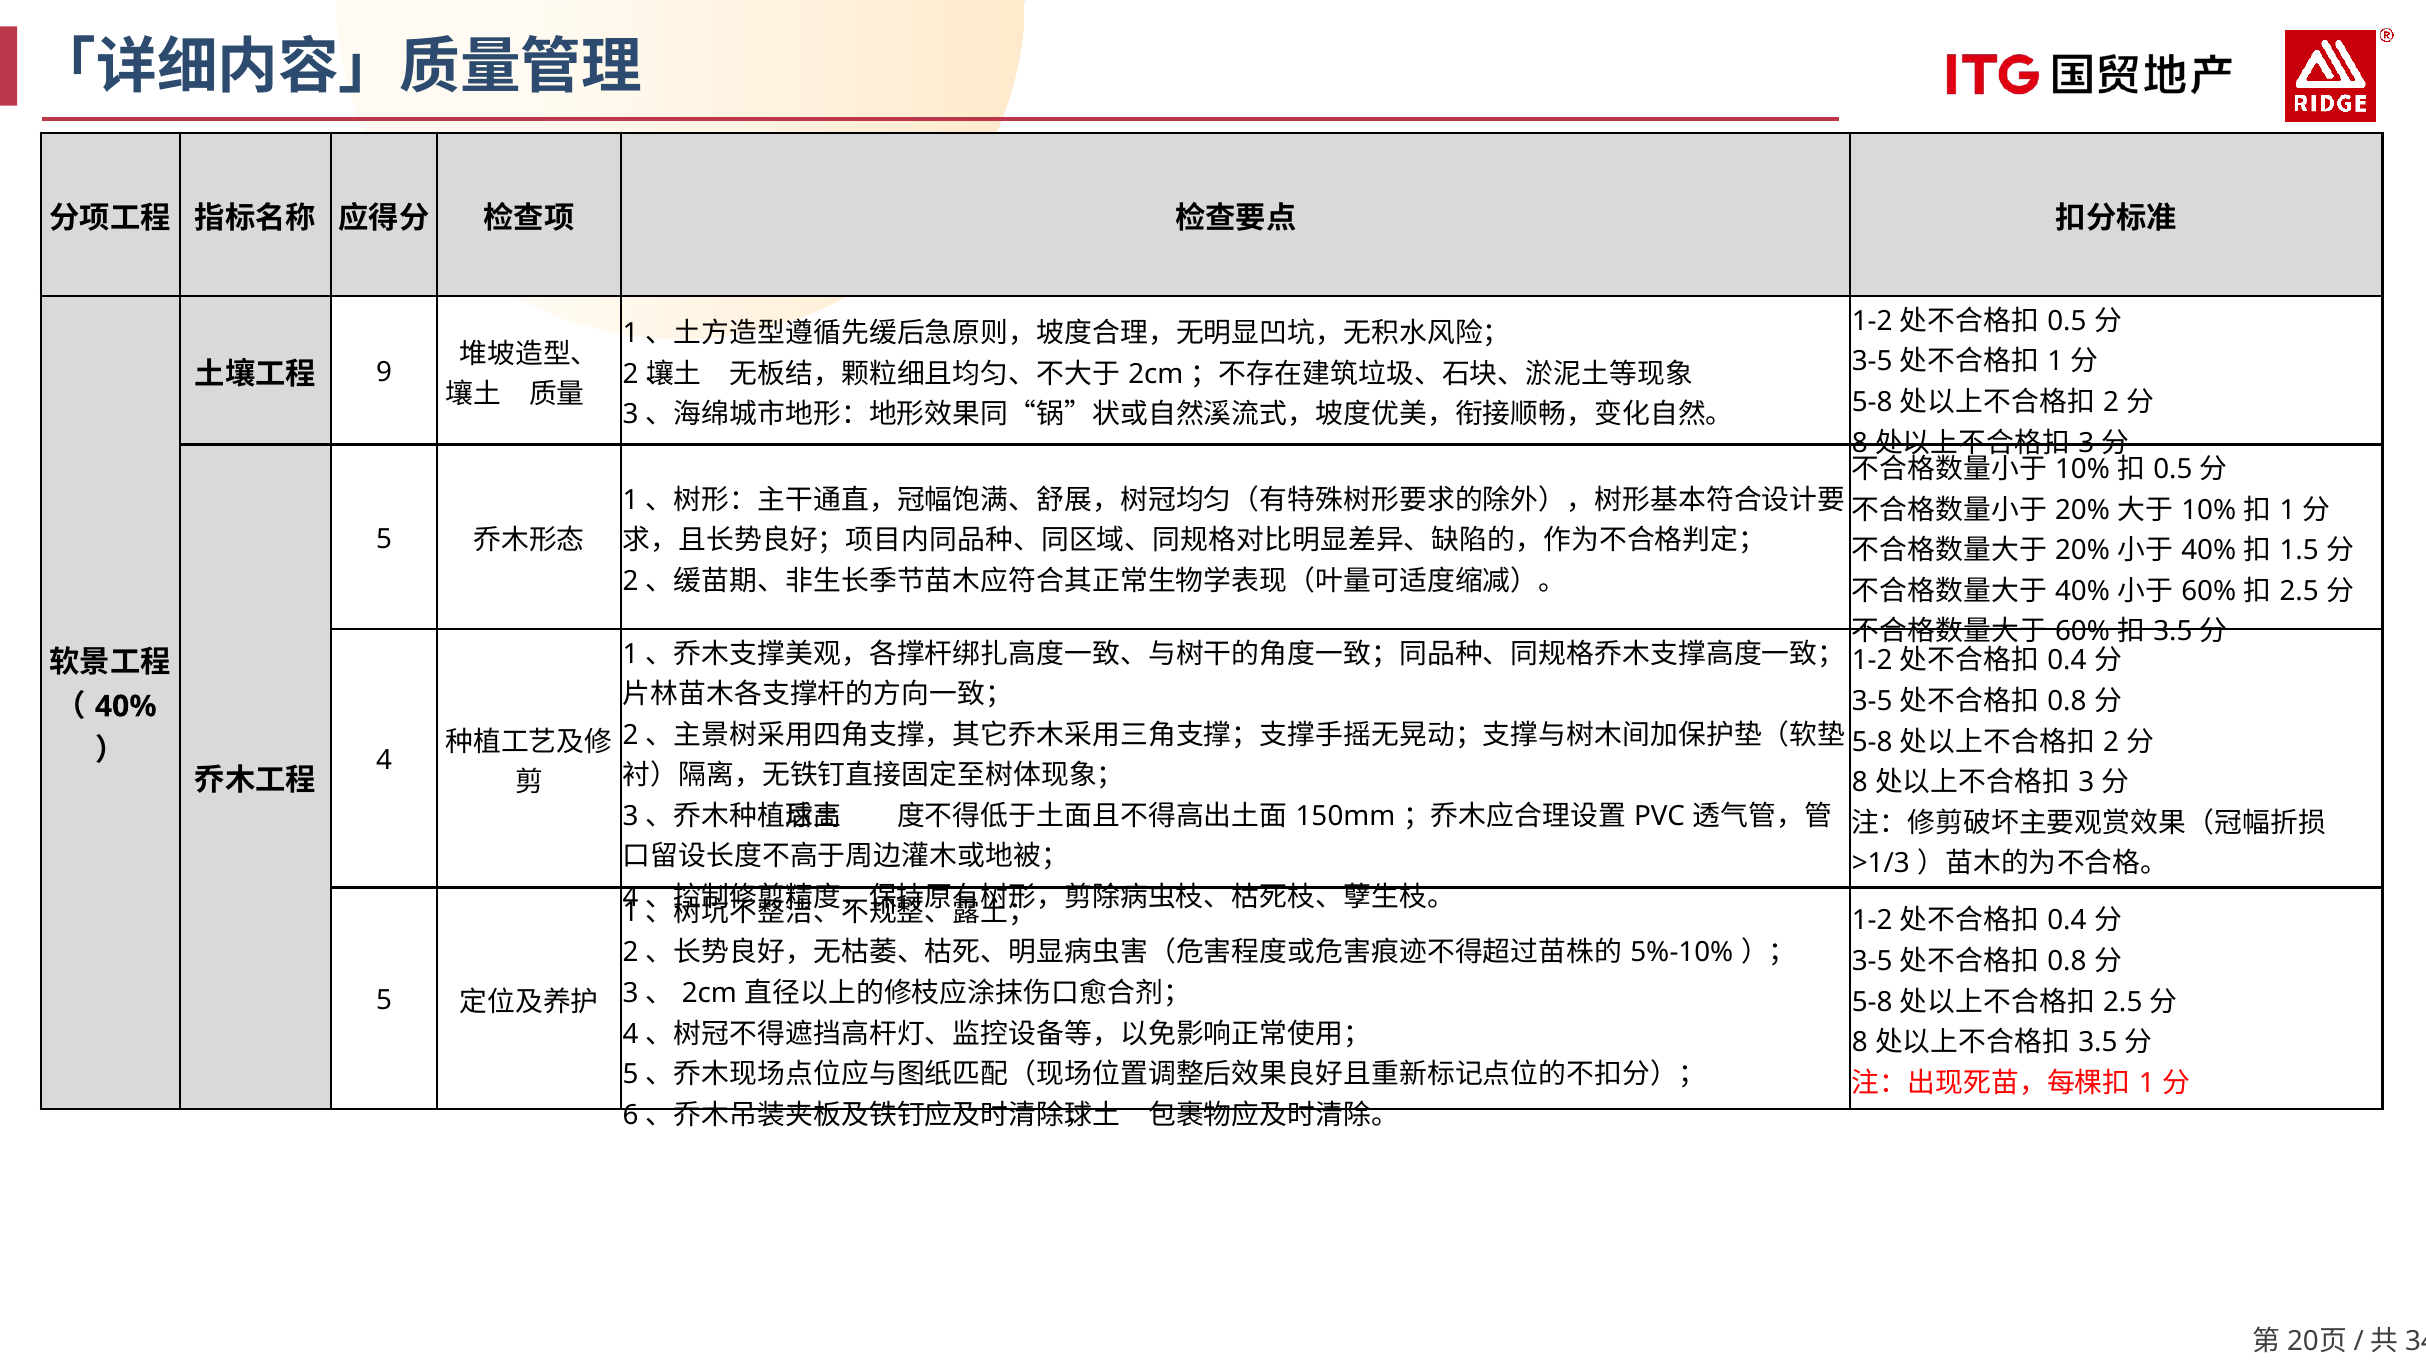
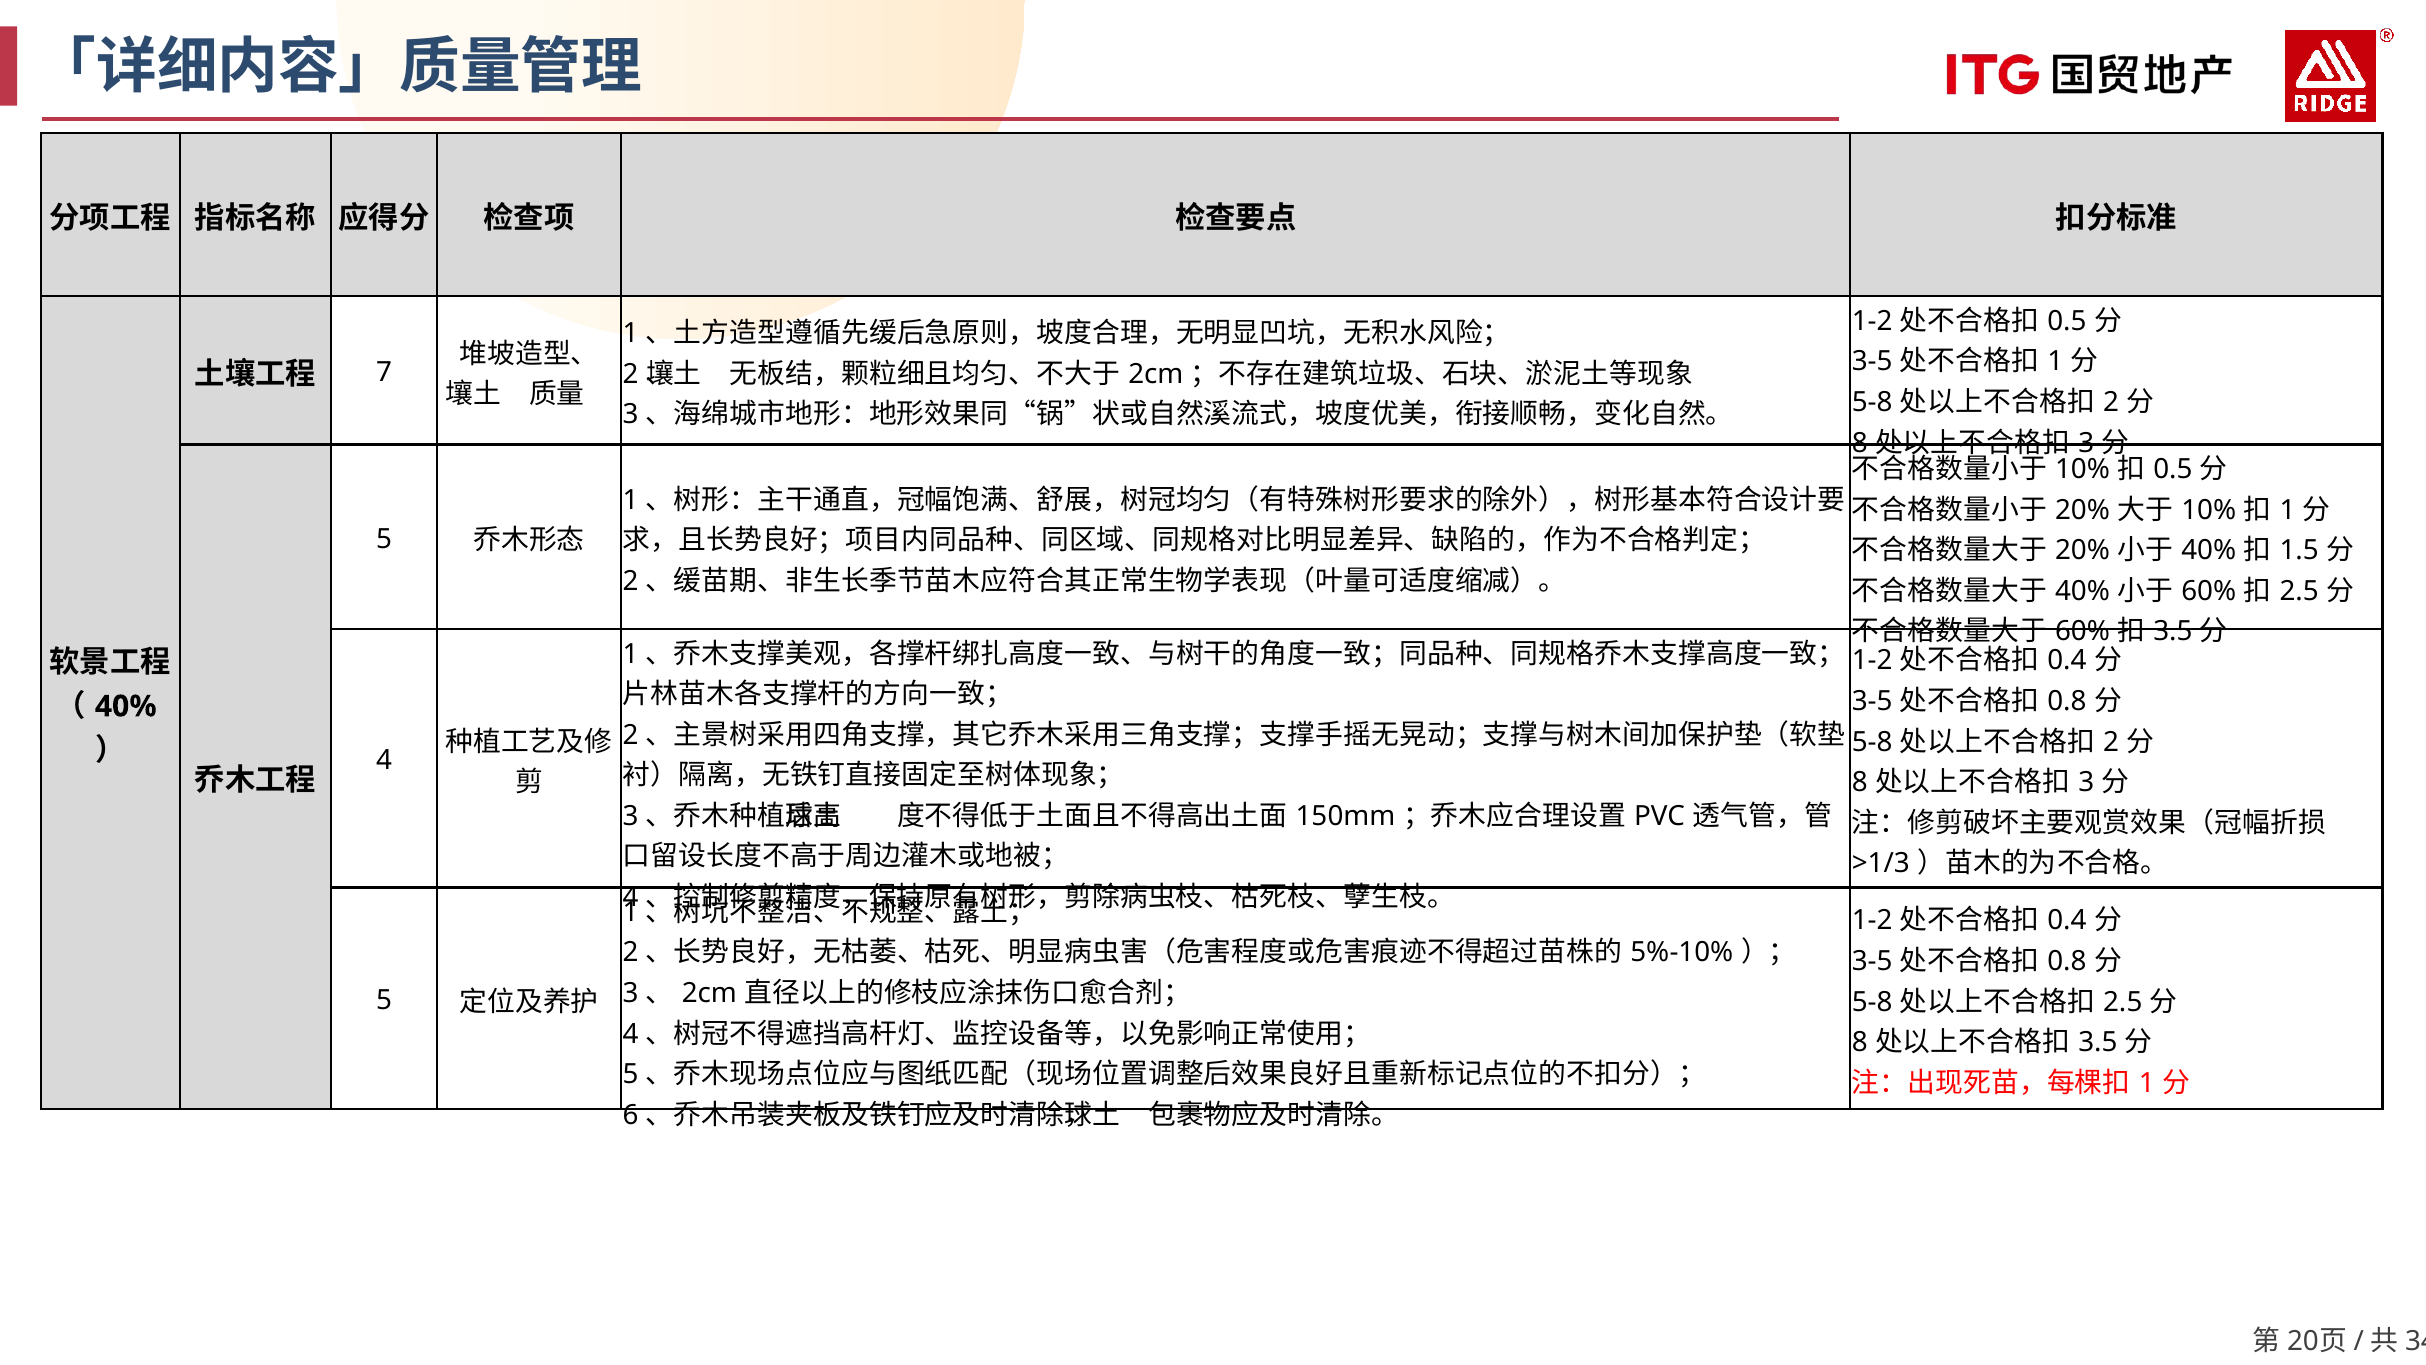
9: 9 -> 7
